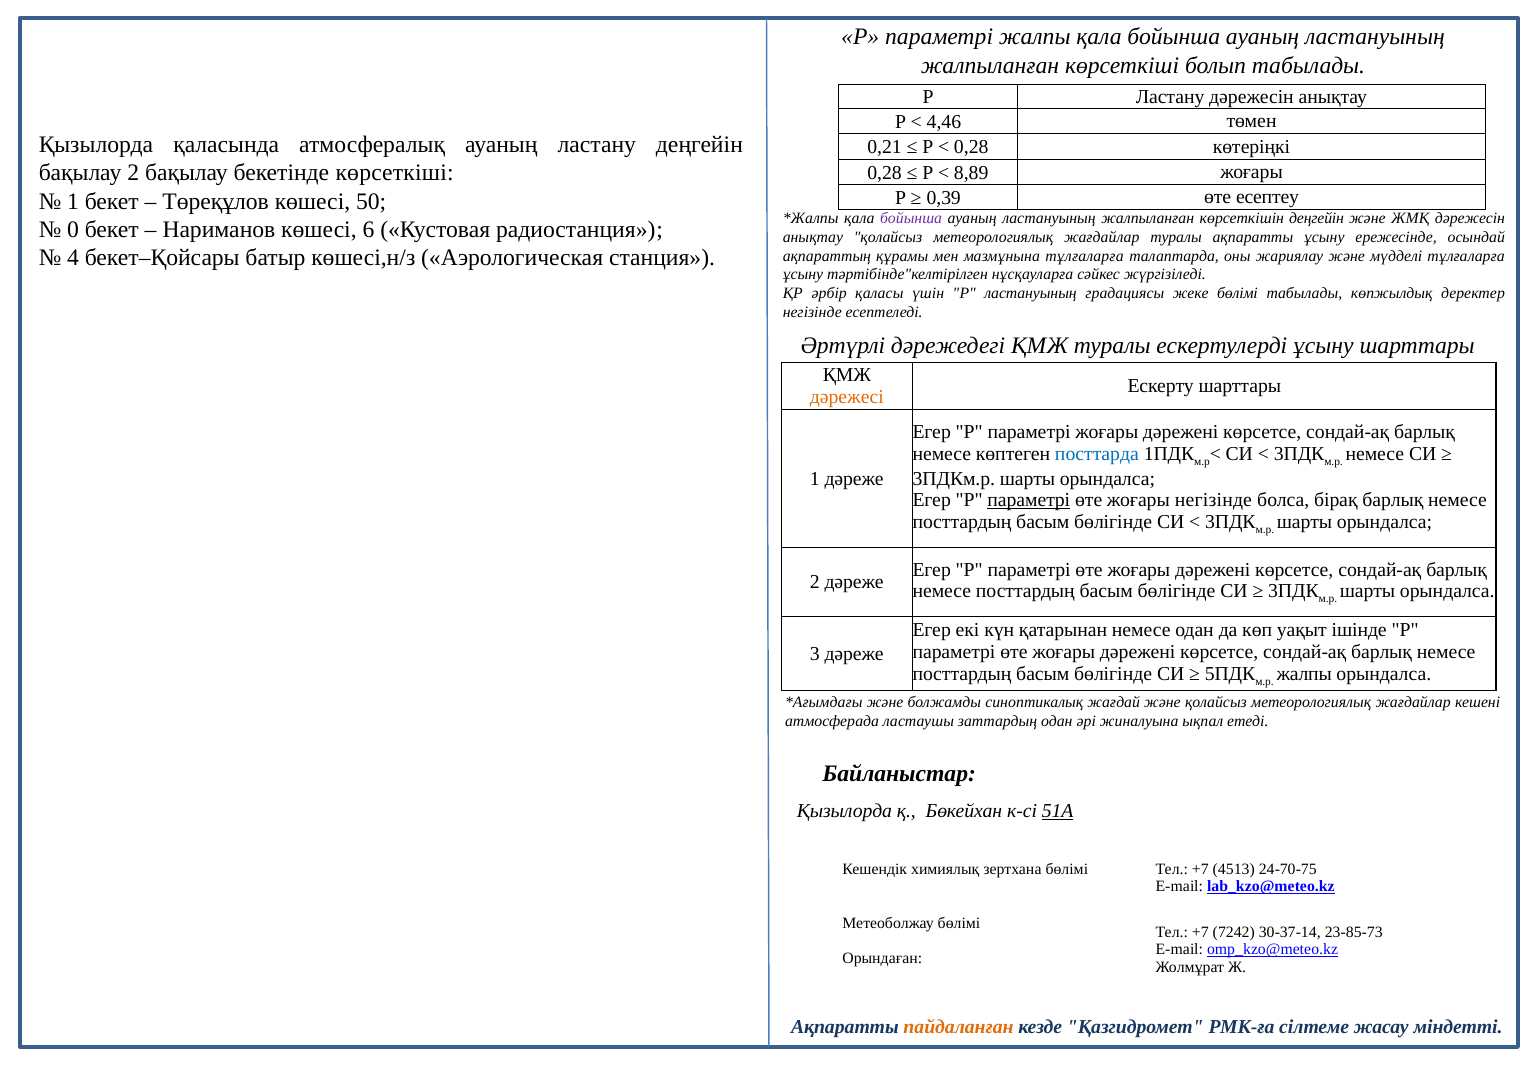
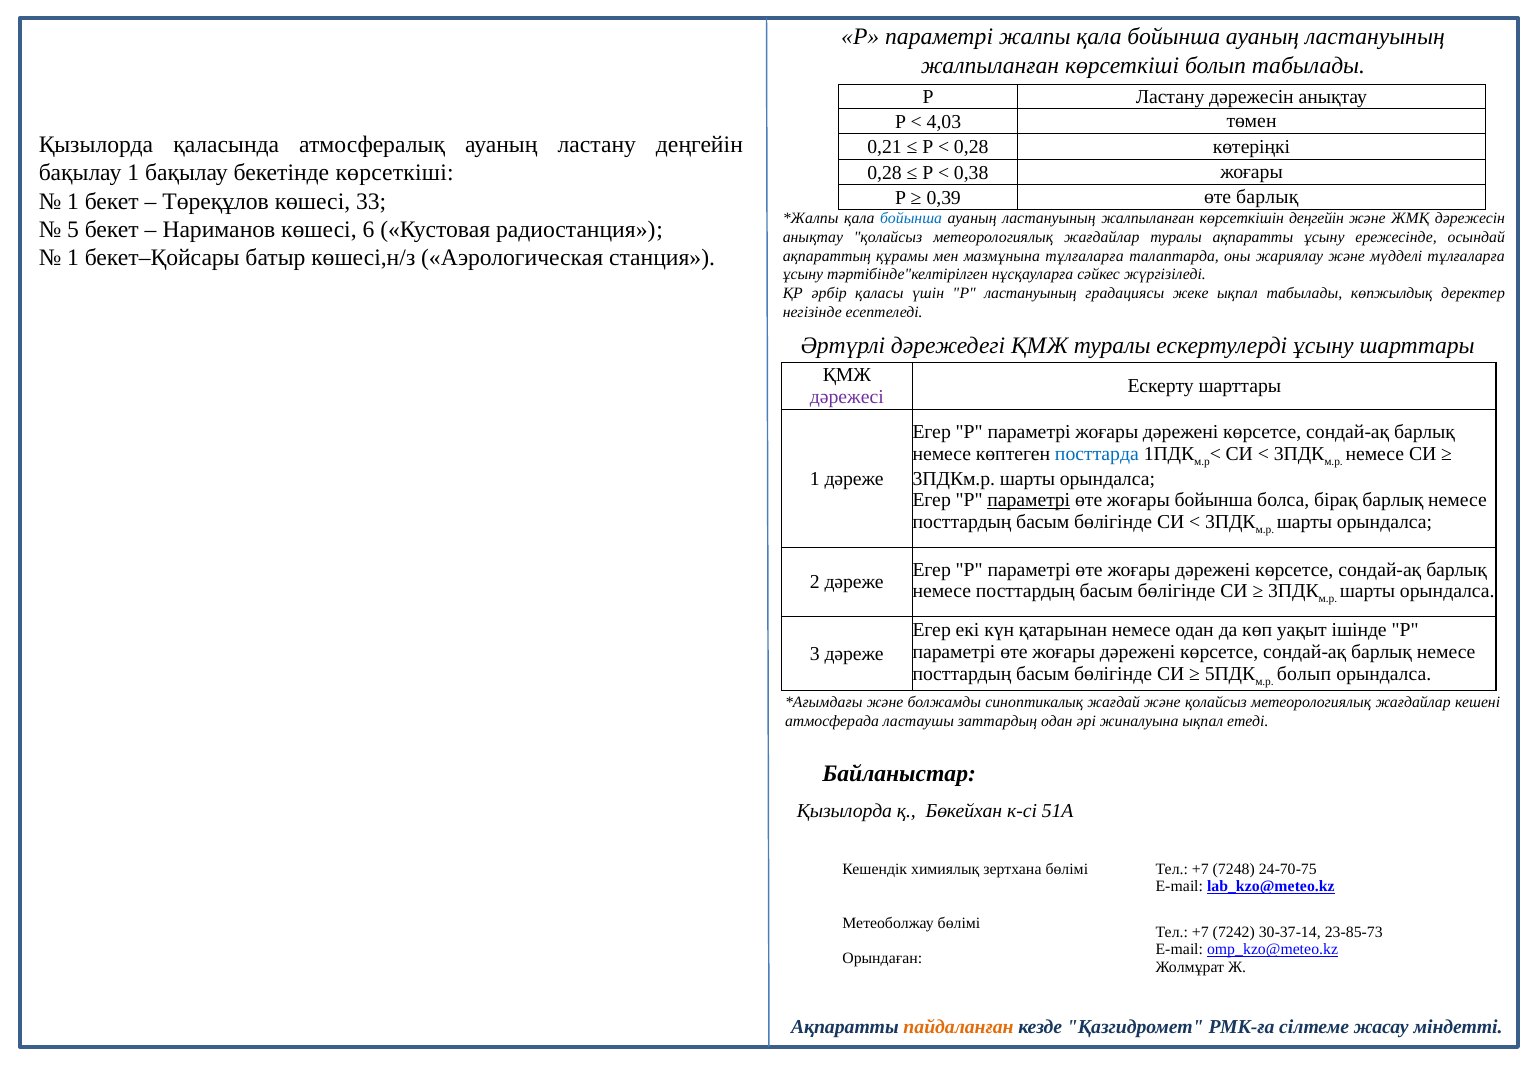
4,46: 4,46 -> 4,03
бақылау 2: 2 -> 1
8,89: 8,89 -> 0,38
өте есептеу: есептеу -> барлық
50: 50 -> 33
бойынша at (911, 218) colour: purple -> blue
0: 0 -> 5
4 at (73, 258): 4 -> 1
жеке бөлімі: бөлімі -> ықпал
дәрежесі colour: orange -> purple
жоғары негізінде: негізінде -> бойынша
жалпы at (1304, 674): жалпы -> болып
51А underline: present -> none
4513: 4513 -> 7248
